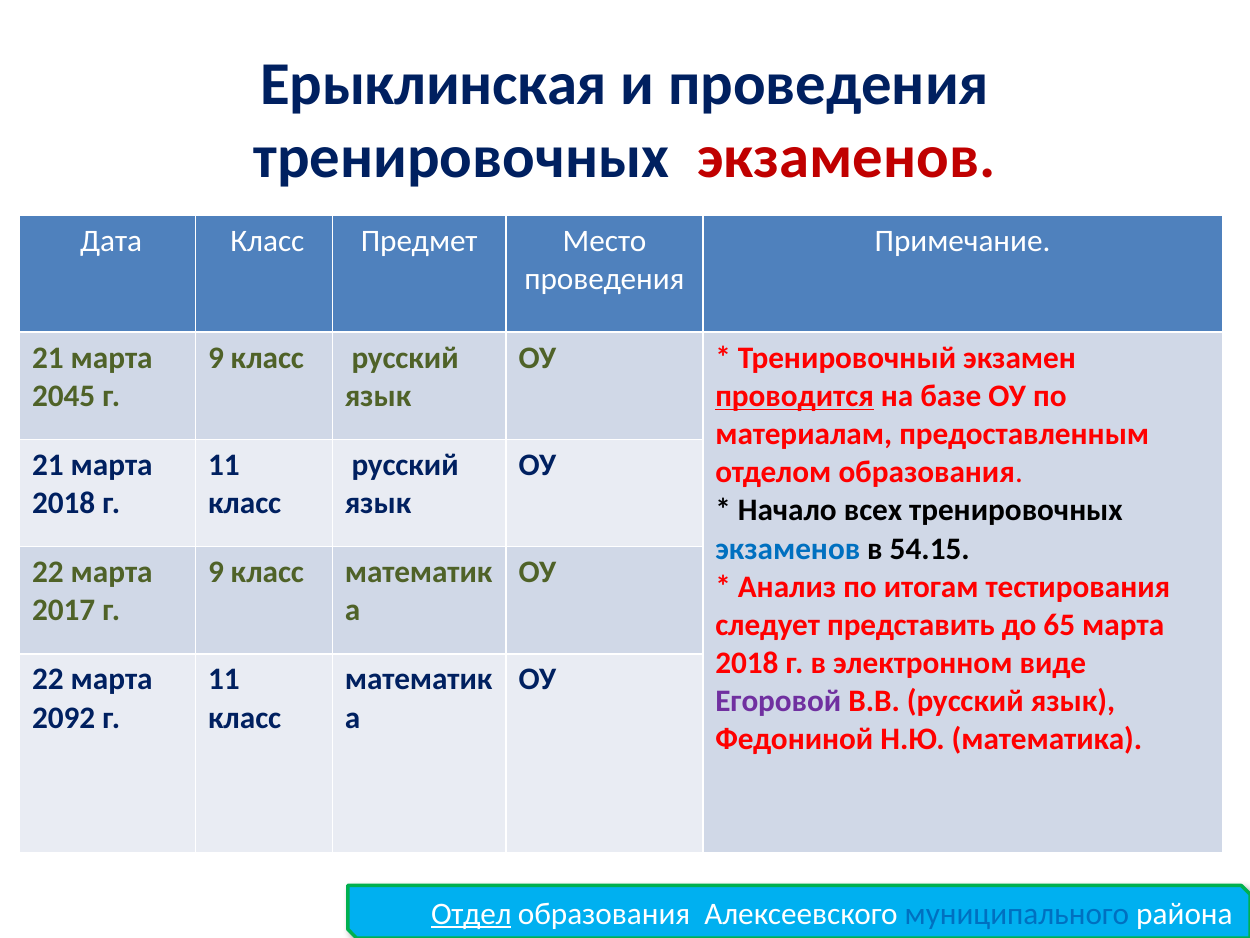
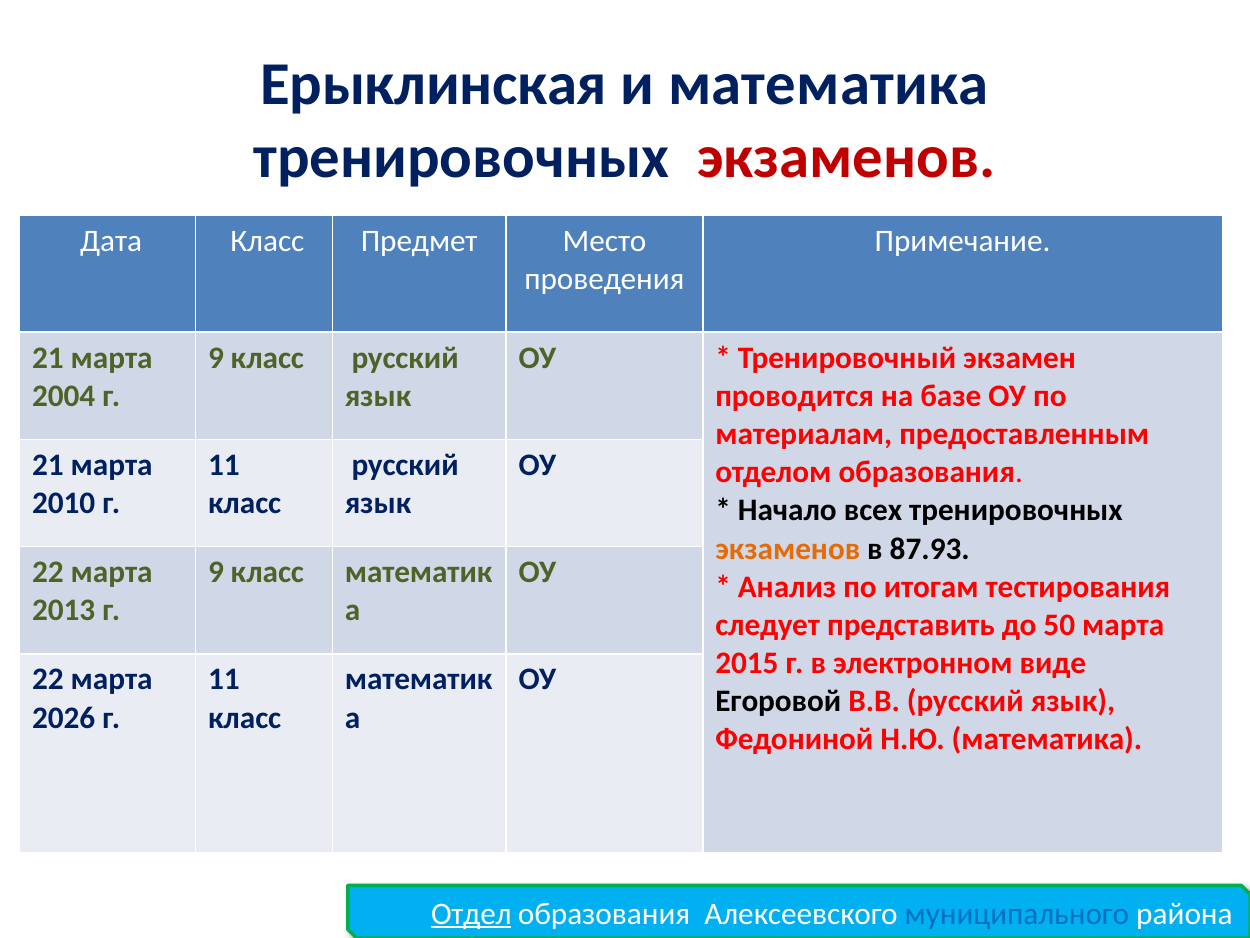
и проведения: проведения -> математика
2045: 2045 -> 2004
проводится underline: present -> none
2018 at (64, 503): 2018 -> 2010
экзаменов at (788, 548) colour: blue -> orange
54.15: 54.15 -> 87.93
2017: 2017 -> 2013
65: 65 -> 50
2018 at (747, 663): 2018 -> 2015
Егоровой colour: purple -> black
2092: 2092 -> 2026
